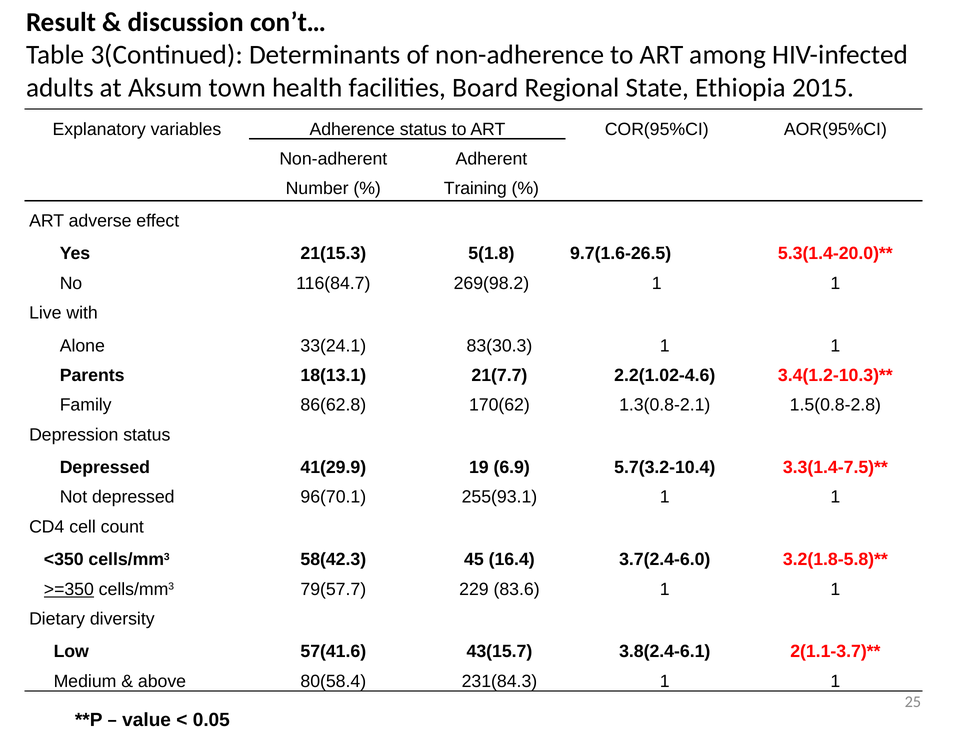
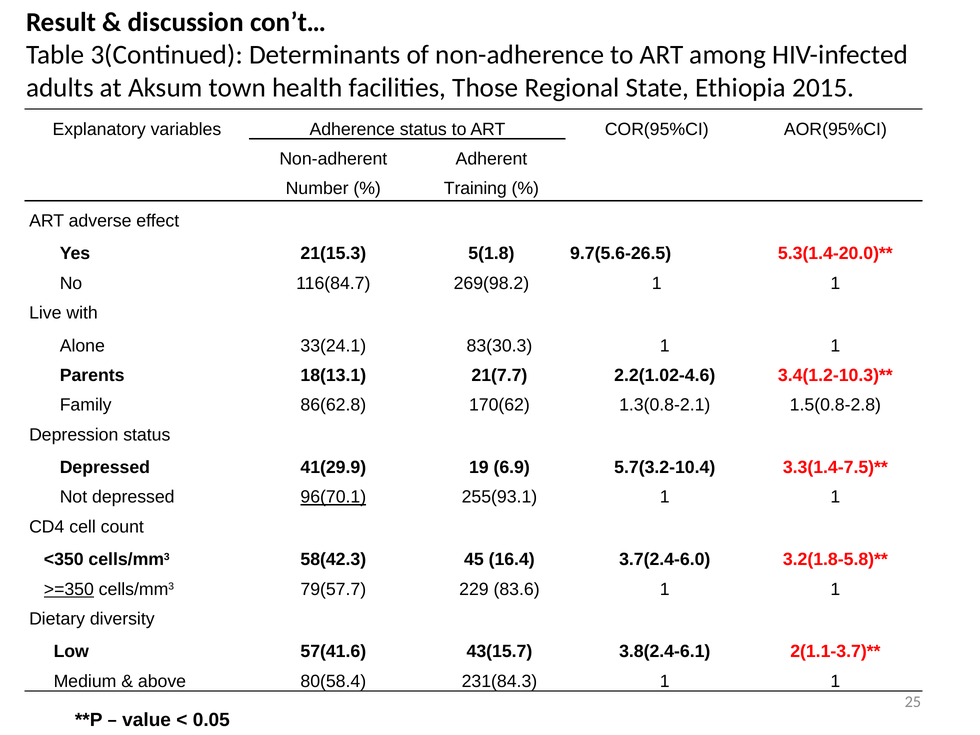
Board: Board -> Those
9.7(1.6-26.5: 9.7(1.6-26.5 -> 9.7(5.6-26.5
96(70.1 underline: none -> present
